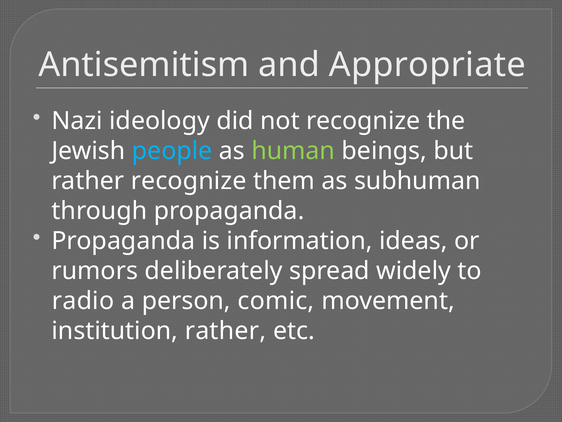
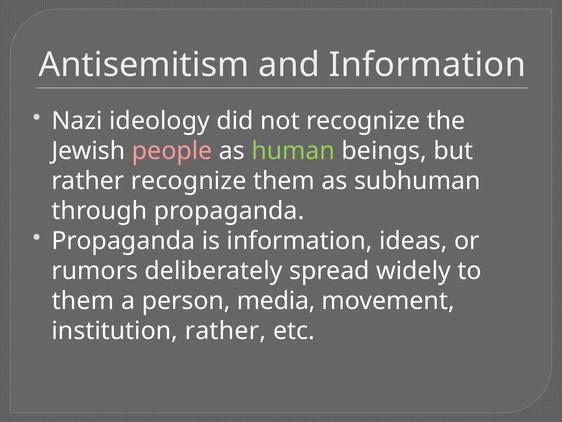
and Appropriate: Appropriate -> Information
people colour: light blue -> pink
radio at (83, 301): radio -> them
comic: comic -> media
